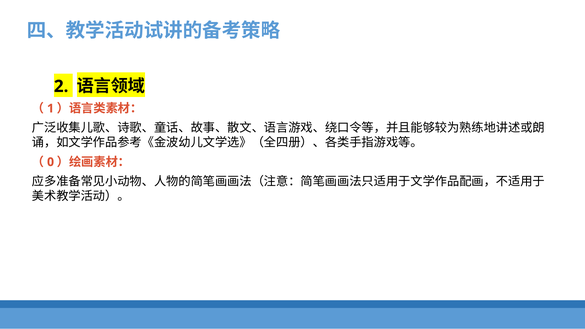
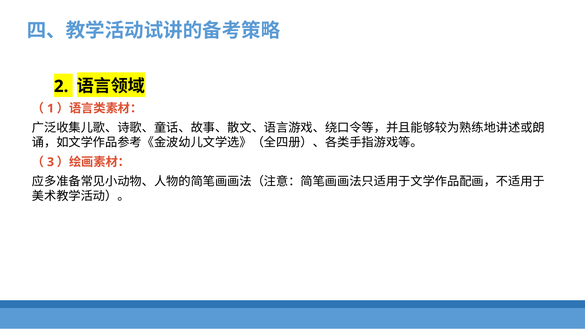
0: 0 -> 3
